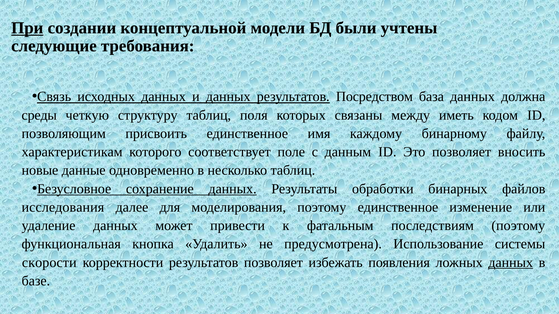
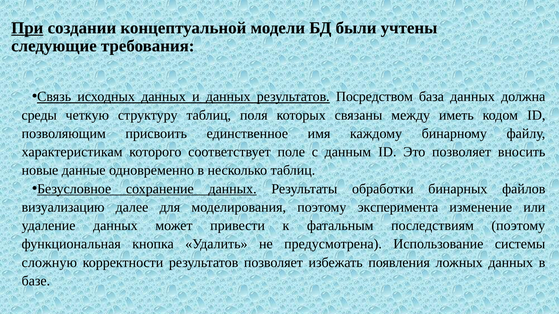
исследования: исследования -> визуализацию
поэтому единственное: единственное -> эксперимента
скорости: скорости -> сложную
данных at (511, 263) underline: present -> none
